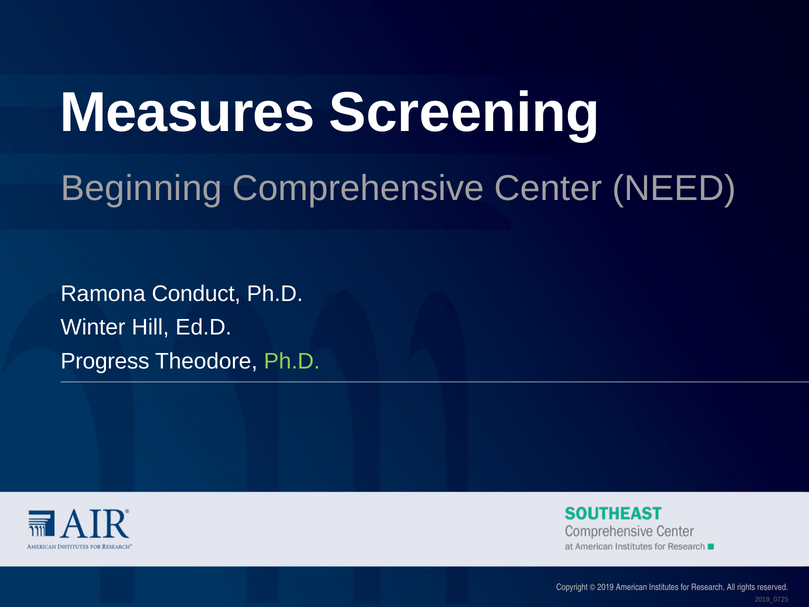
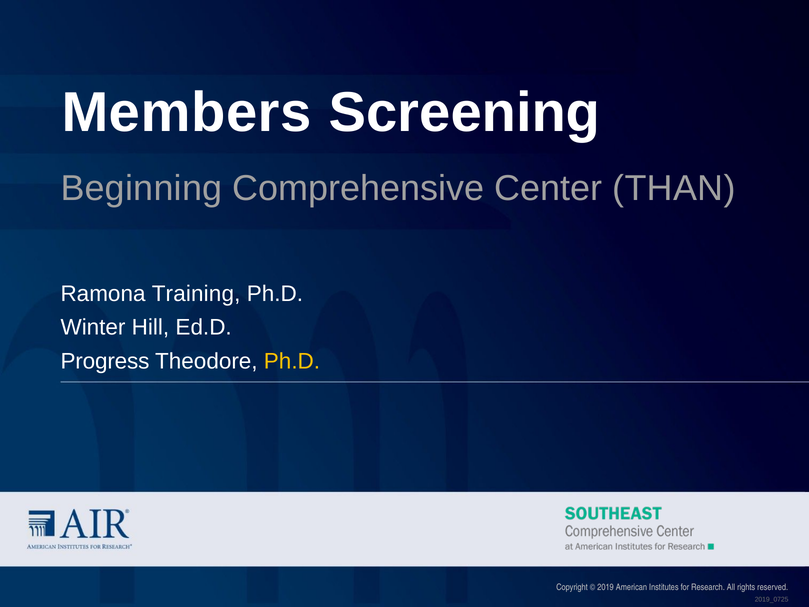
Measures: Measures -> Members
NEED: NEED -> THAN
Conduct: Conduct -> Training
Ph.D at (292, 361) colour: light green -> yellow
